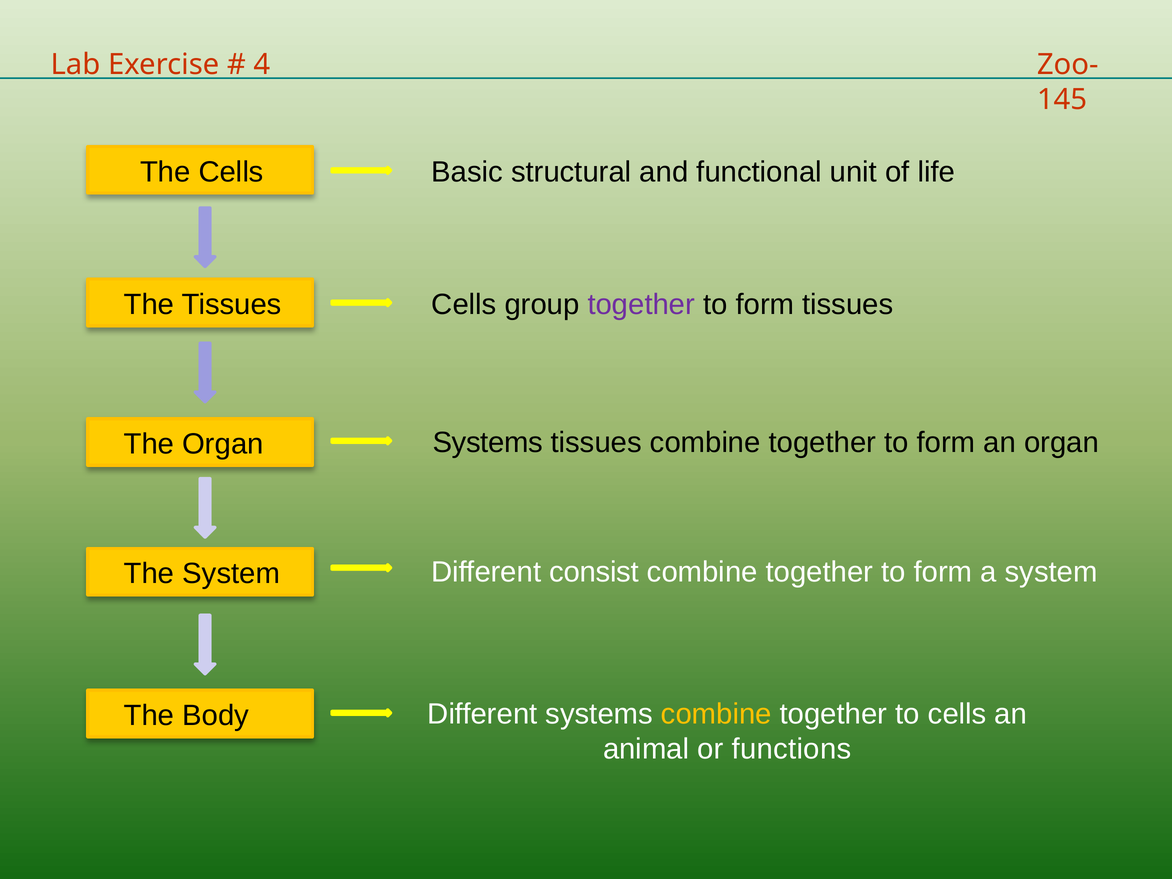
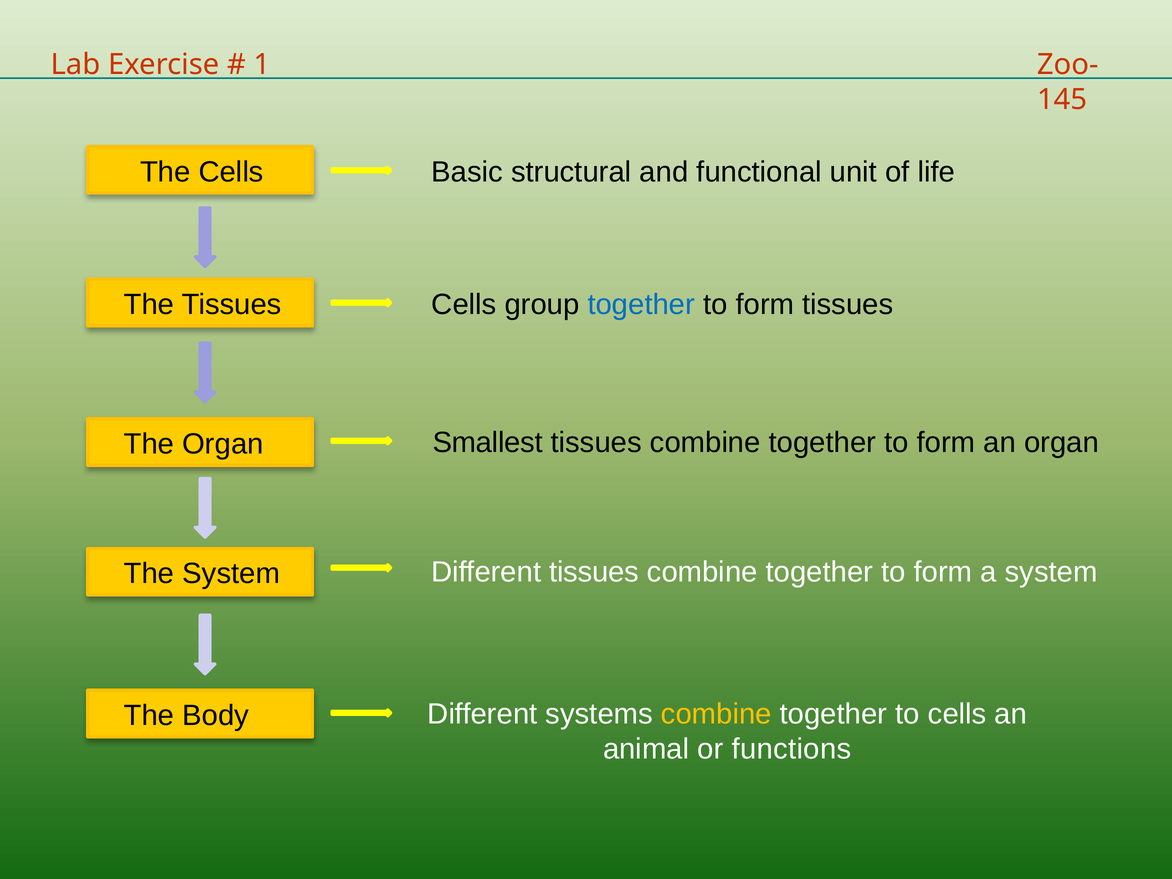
4: 4 -> 1
together at (641, 305) colour: purple -> blue
Systems at (488, 442): Systems -> Smallest
Different consist: consist -> tissues
